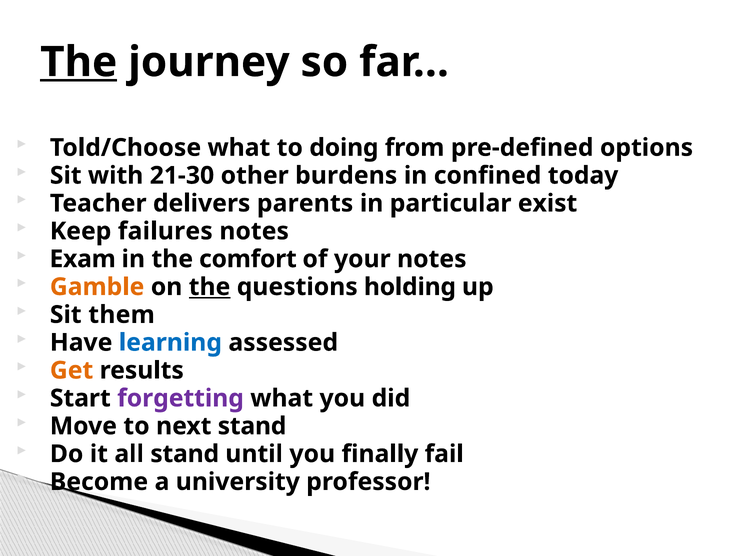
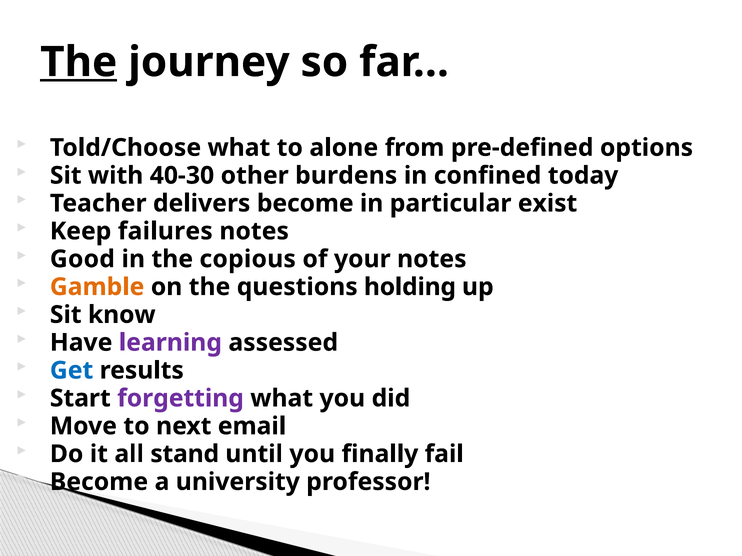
doing: doing -> alone
21-30: 21-30 -> 40-30
delivers parents: parents -> become
Exam: Exam -> Good
comfort: comfort -> copious
the at (210, 287) underline: present -> none
them: them -> know
learning colour: blue -> purple
Get colour: orange -> blue
next stand: stand -> email
